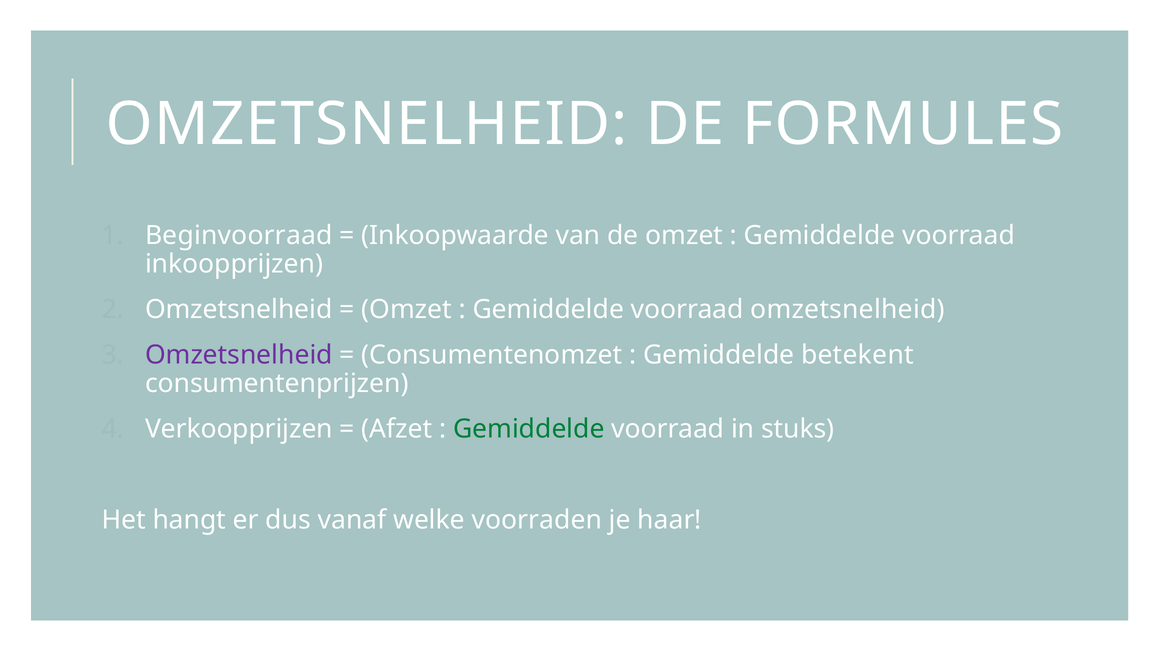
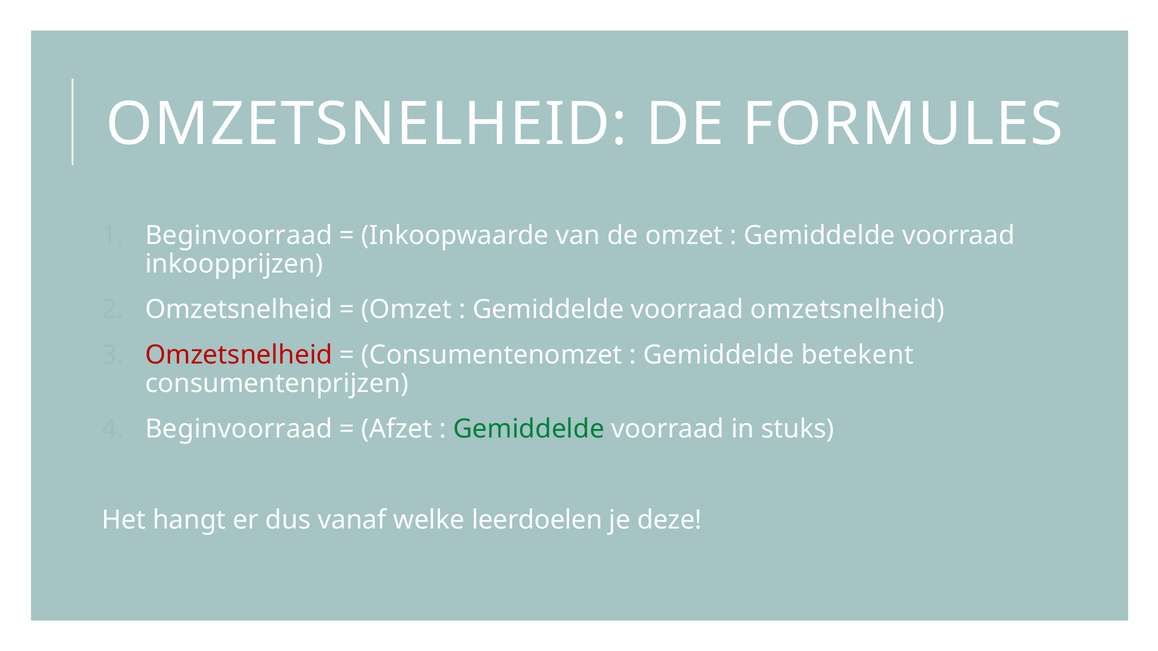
Omzetsnelheid at (239, 355) colour: purple -> red
Verkoopprijzen at (239, 429): Verkoopprijzen -> Beginvoorraad
voorraden: voorraden -> leerdoelen
haar: haar -> deze
